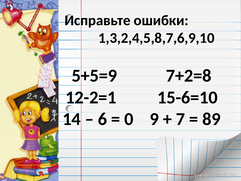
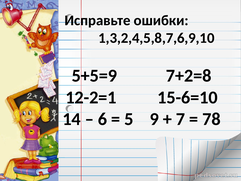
0: 0 -> 5
89: 89 -> 78
